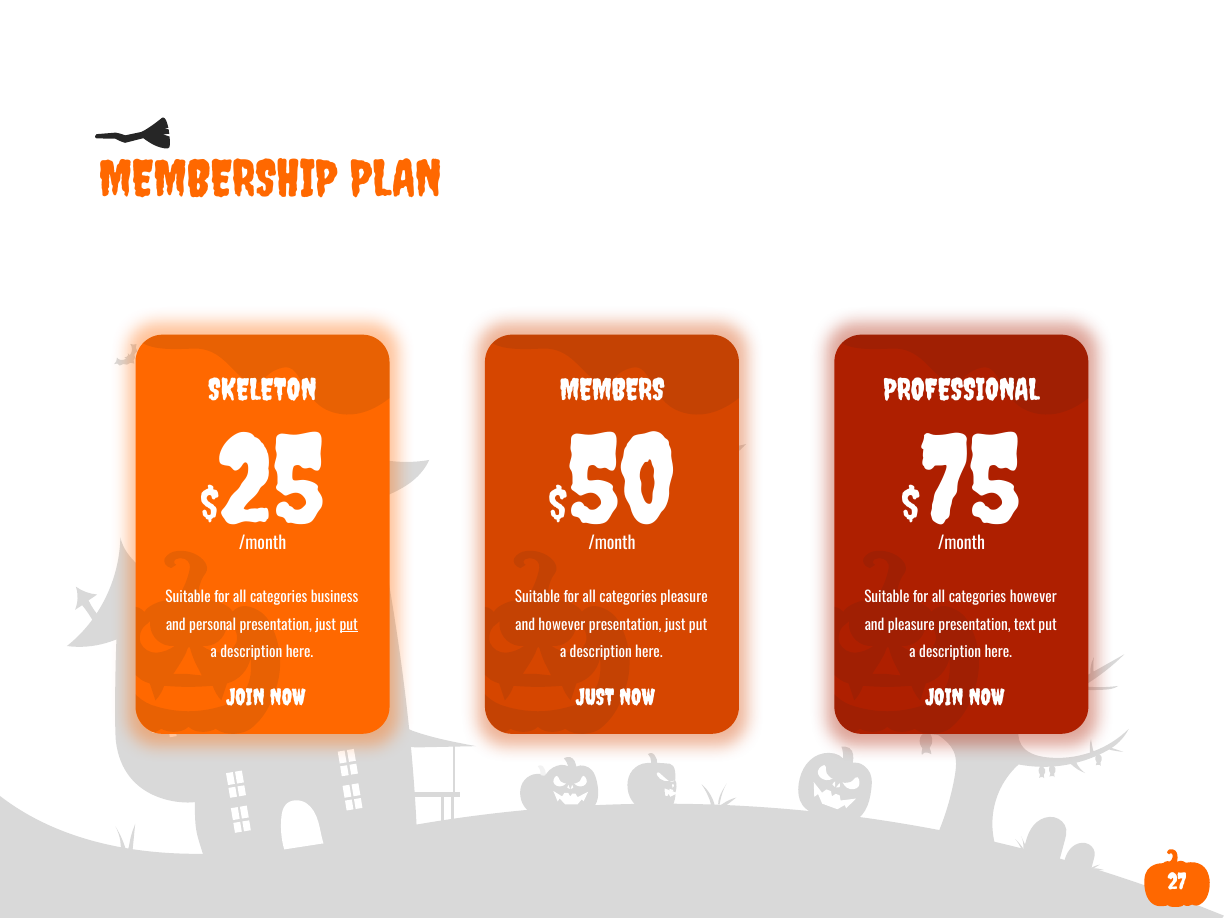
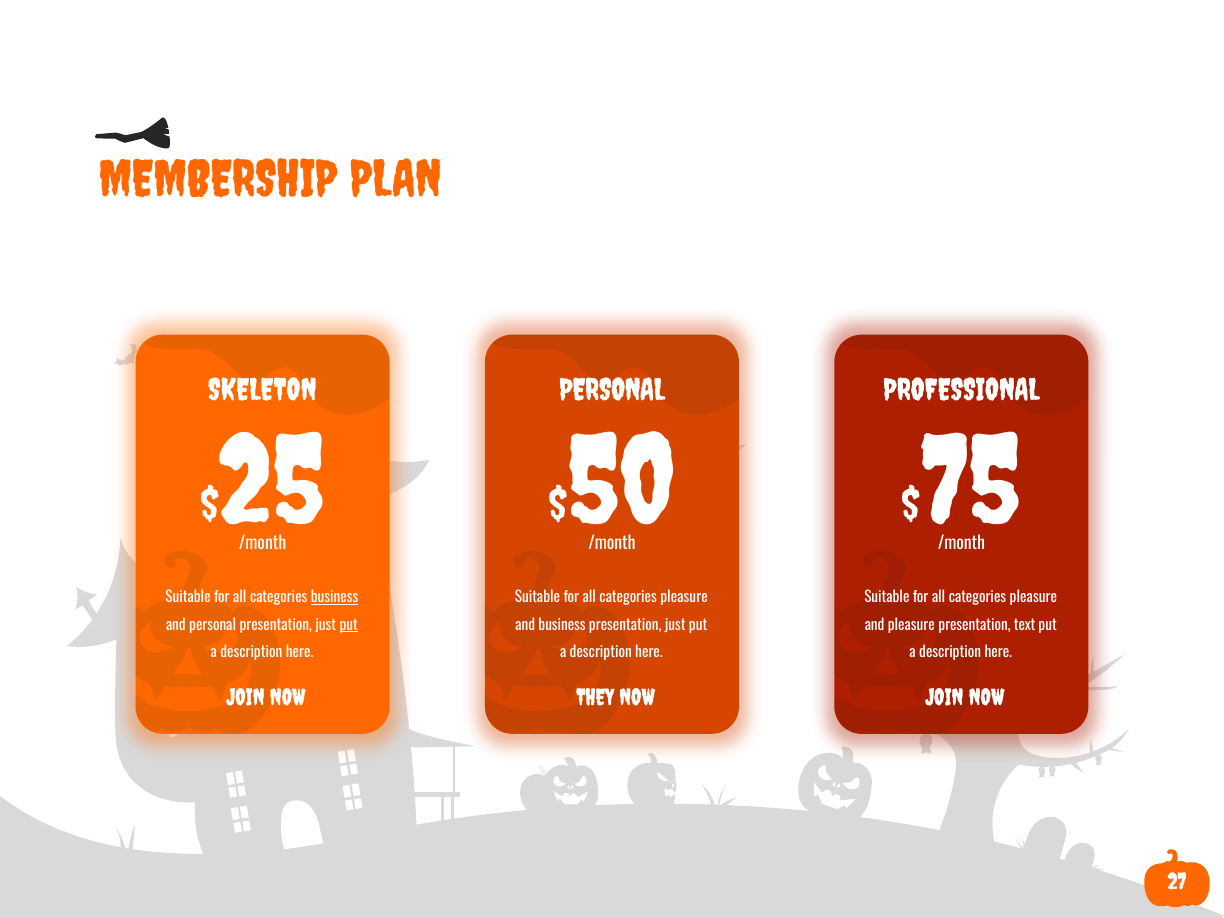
MEMBERS at (612, 390): MEMBERS -> PERSONAL
business at (335, 597) underline: none -> present
however at (1033, 597): however -> pleasure
and however: however -> business
JUST at (595, 698): JUST -> THEY
